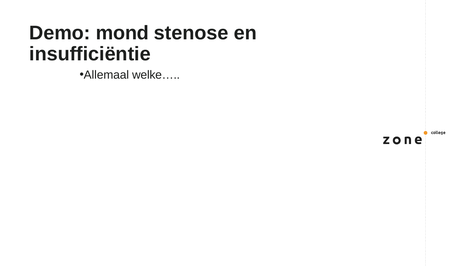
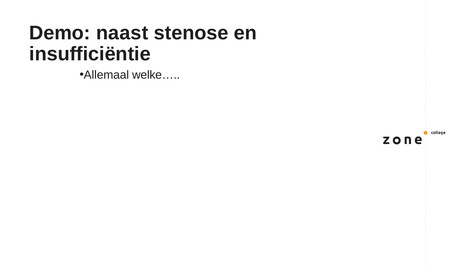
mond: mond -> naast
